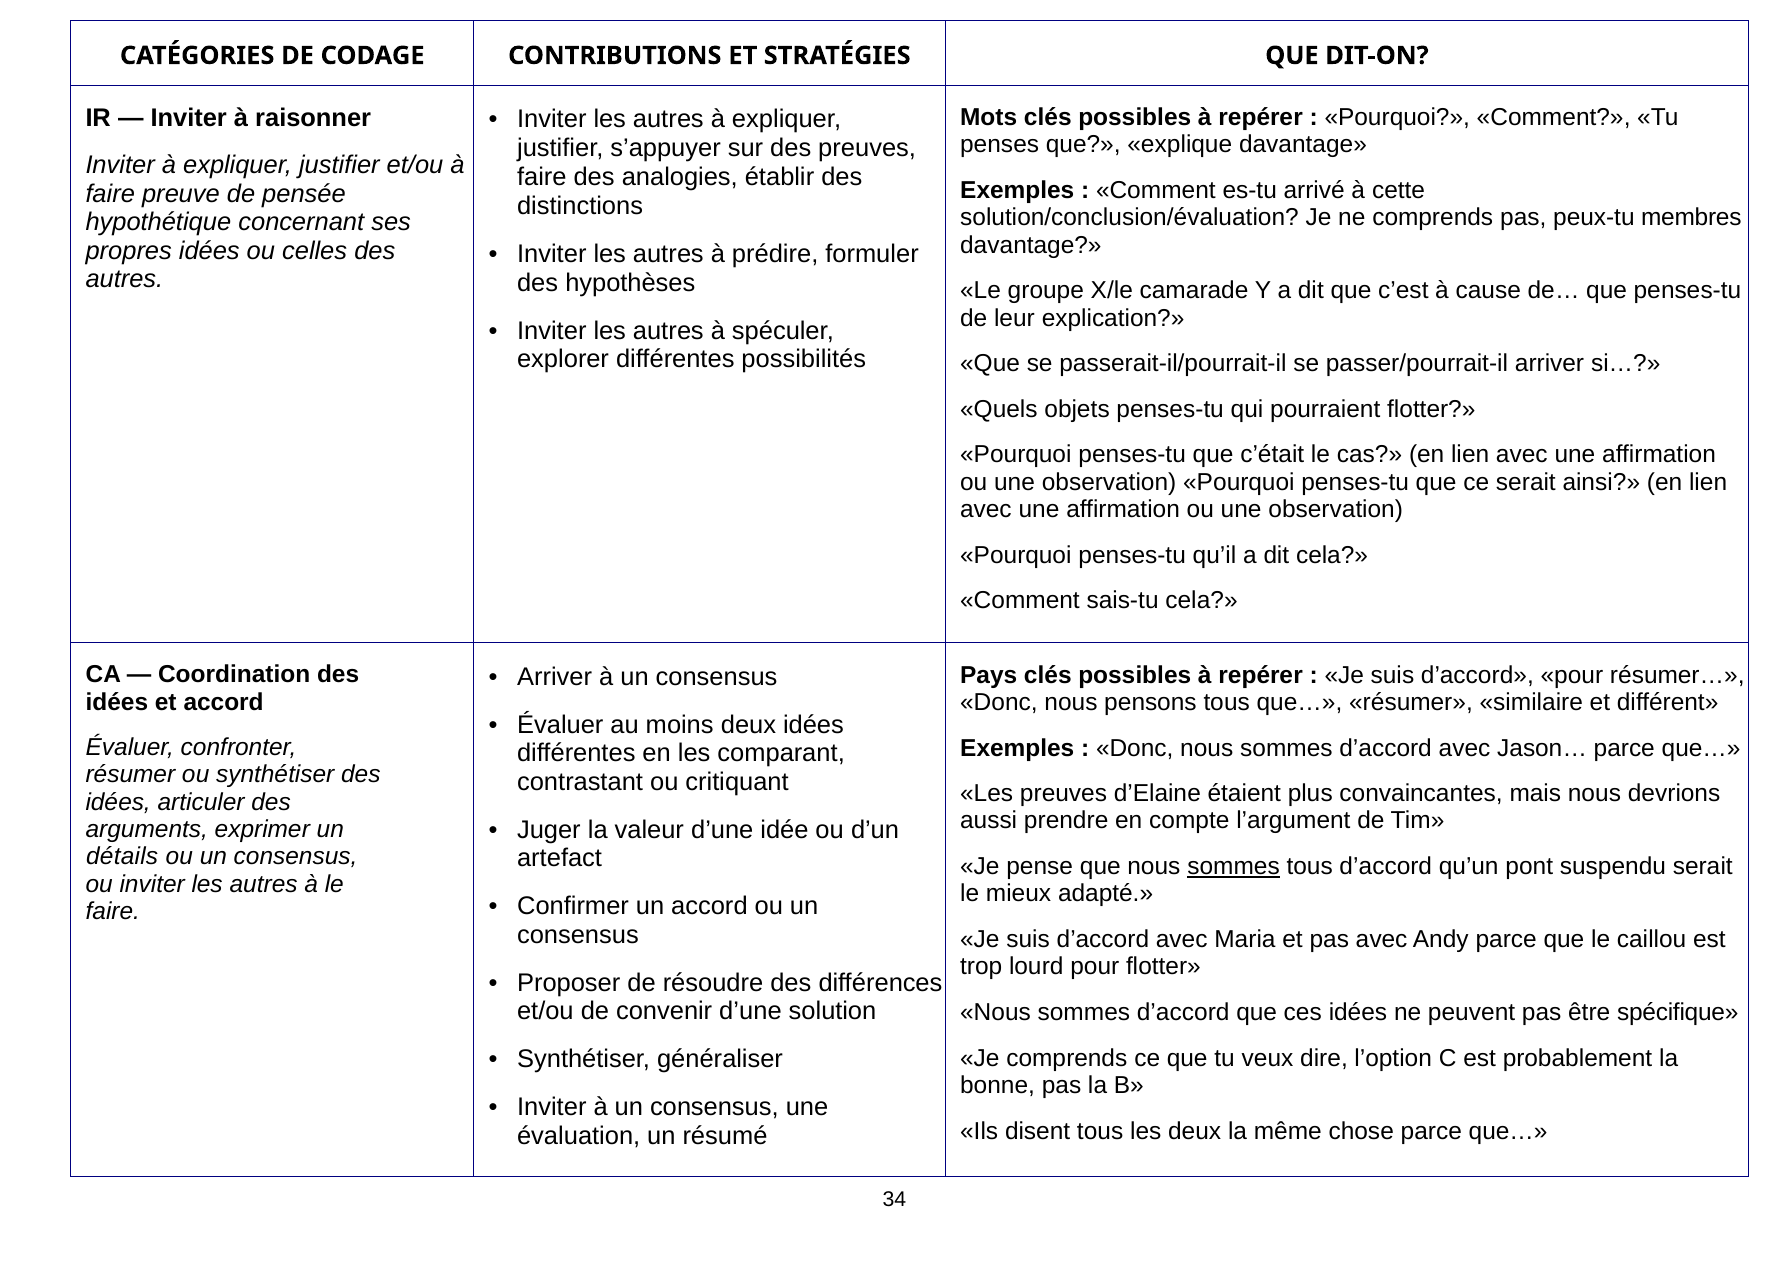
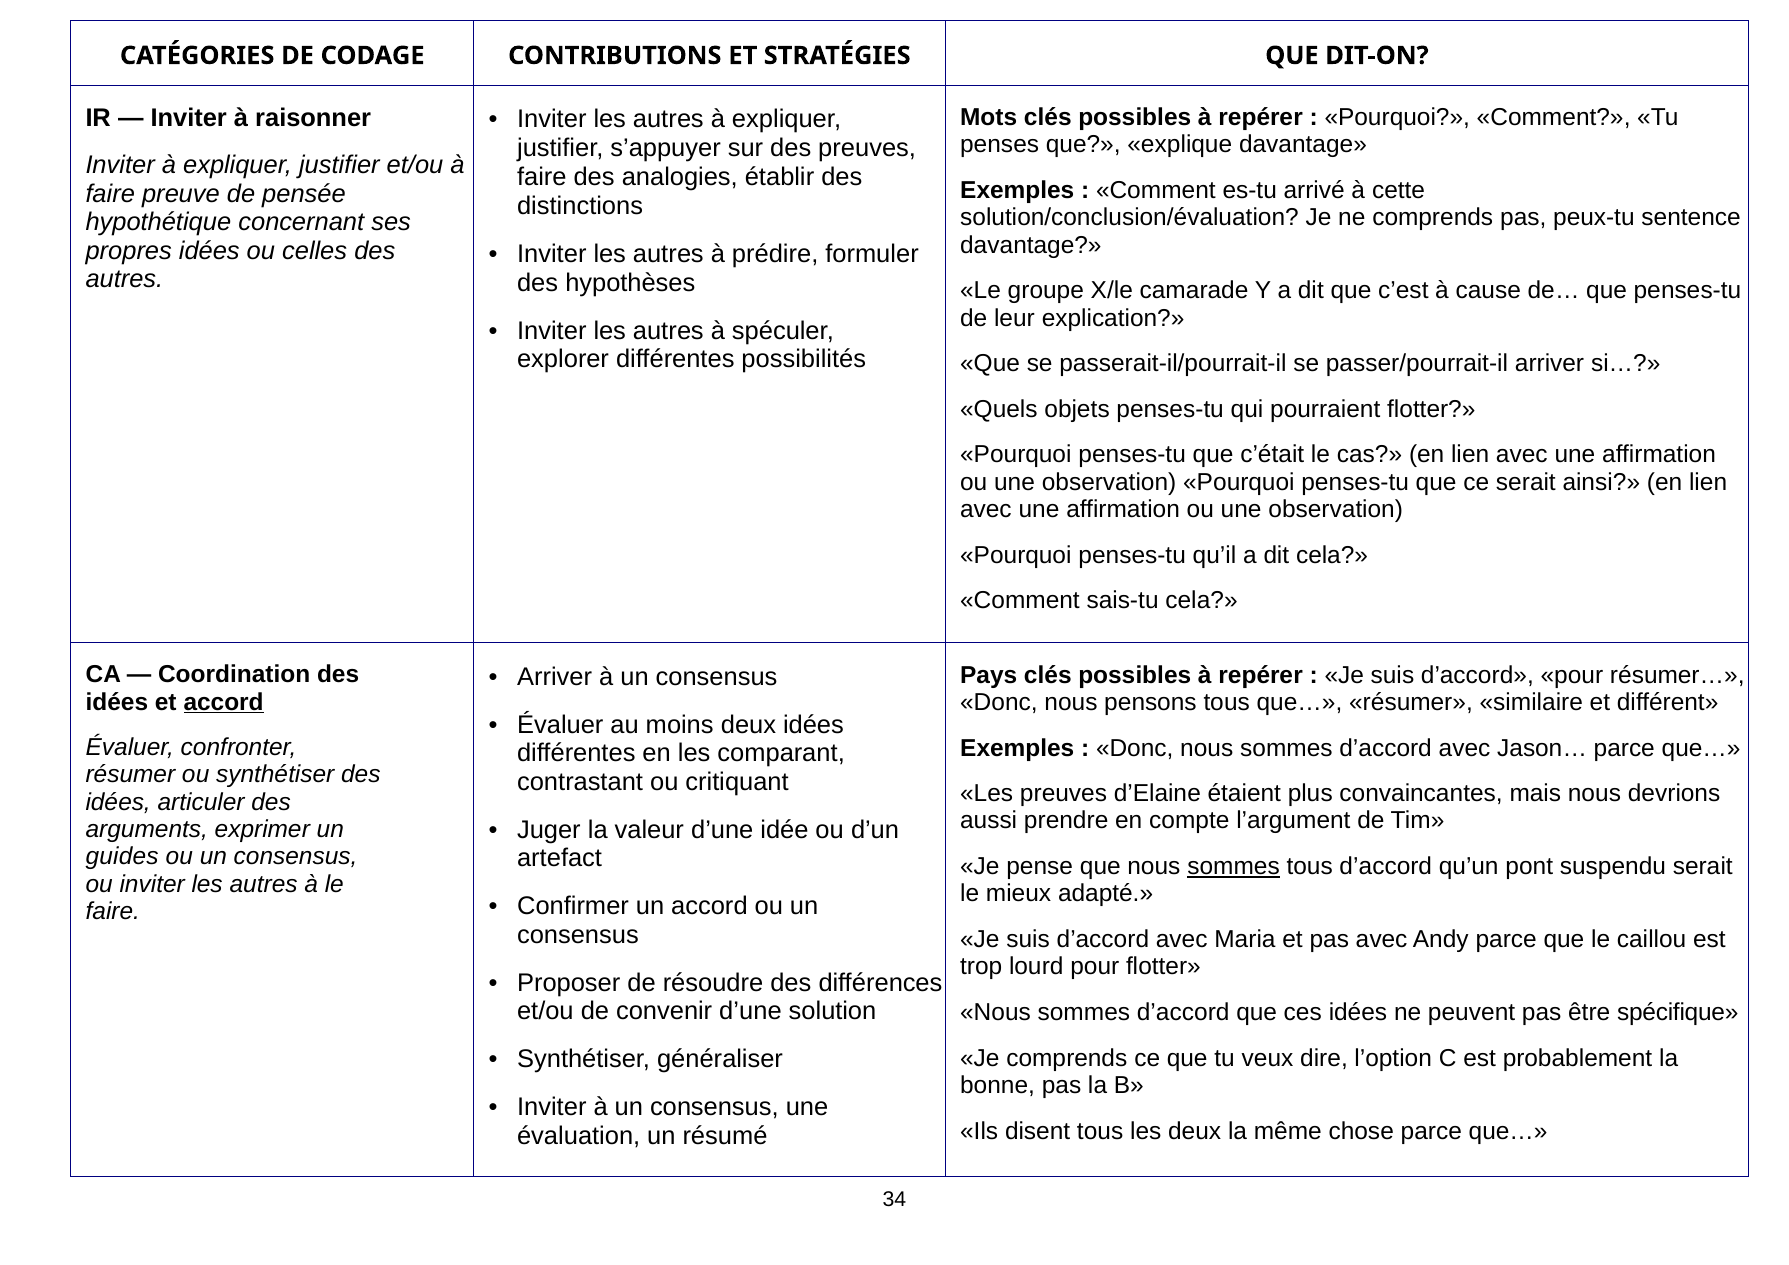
membres: membres -> sentence
accord at (224, 702) underline: none -> present
détails: détails -> guides
